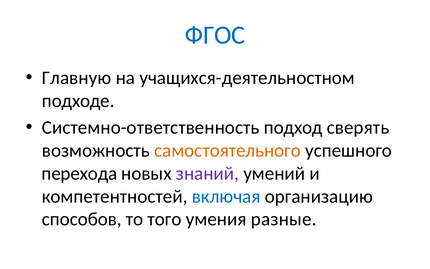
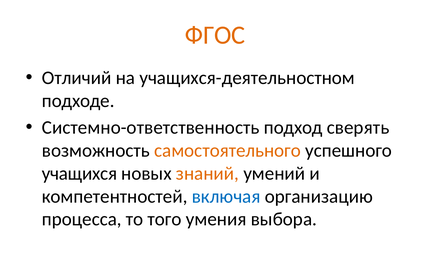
ФГОС colour: blue -> orange
Главную: Главную -> Отличий
перехода: перехода -> учащихся
знаний colour: purple -> orange
способов: способов -> процесса
разные: разные -> выбора
